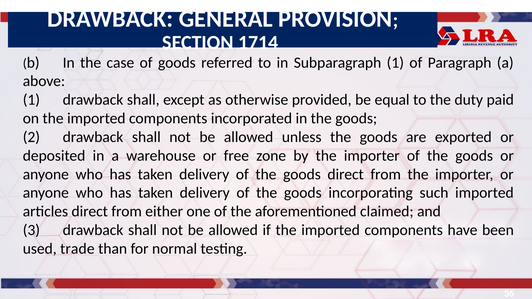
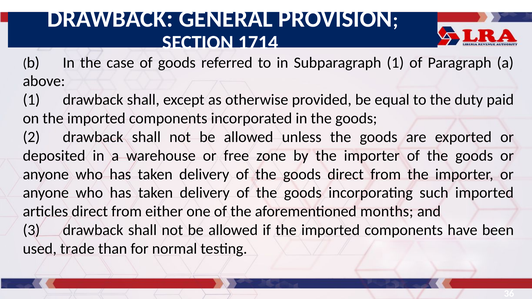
claimed: claimed -> months
